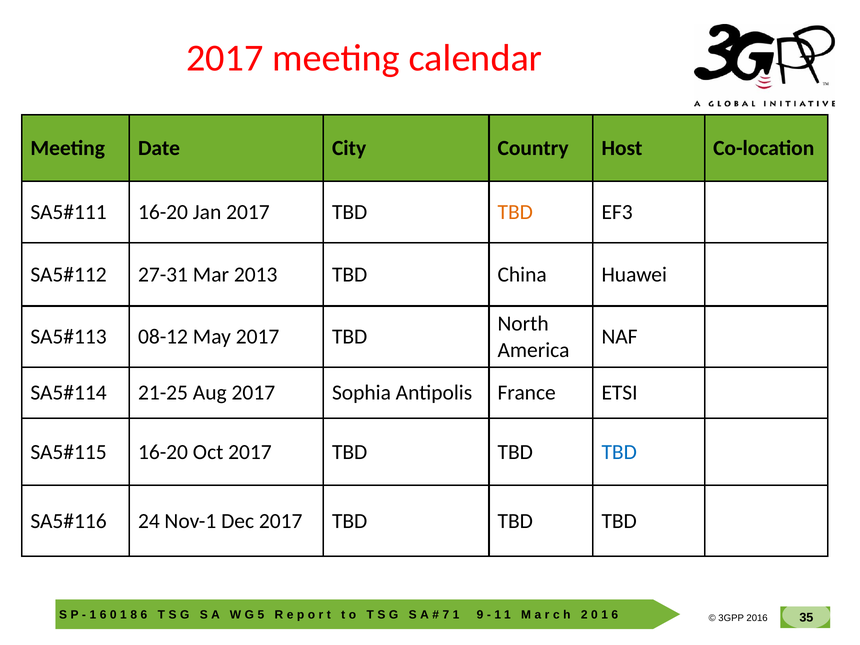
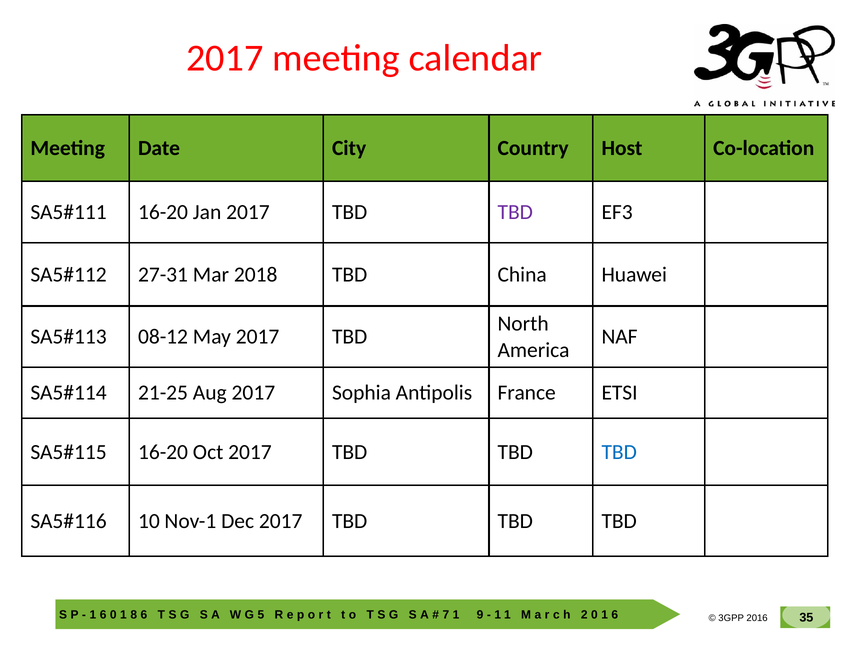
TBD at (515, 212) colour: orange -> purple
2013: 2013 -> 2018
24: 24 -> 10
